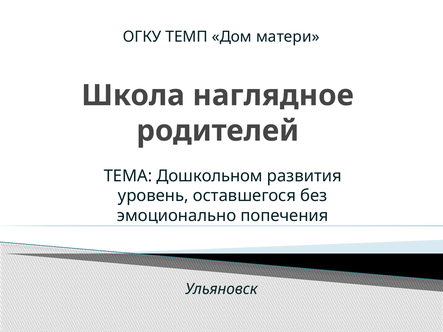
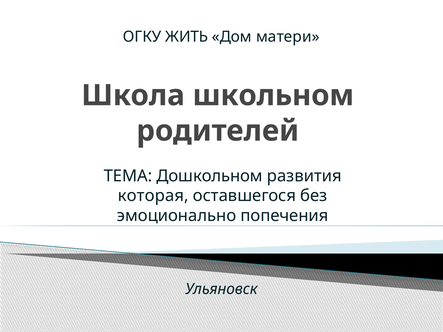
ТЕМП: ТЕМП -> ЖИТЬ
наглядное: наглядное -> школьном
уровень: уровень -> которая
